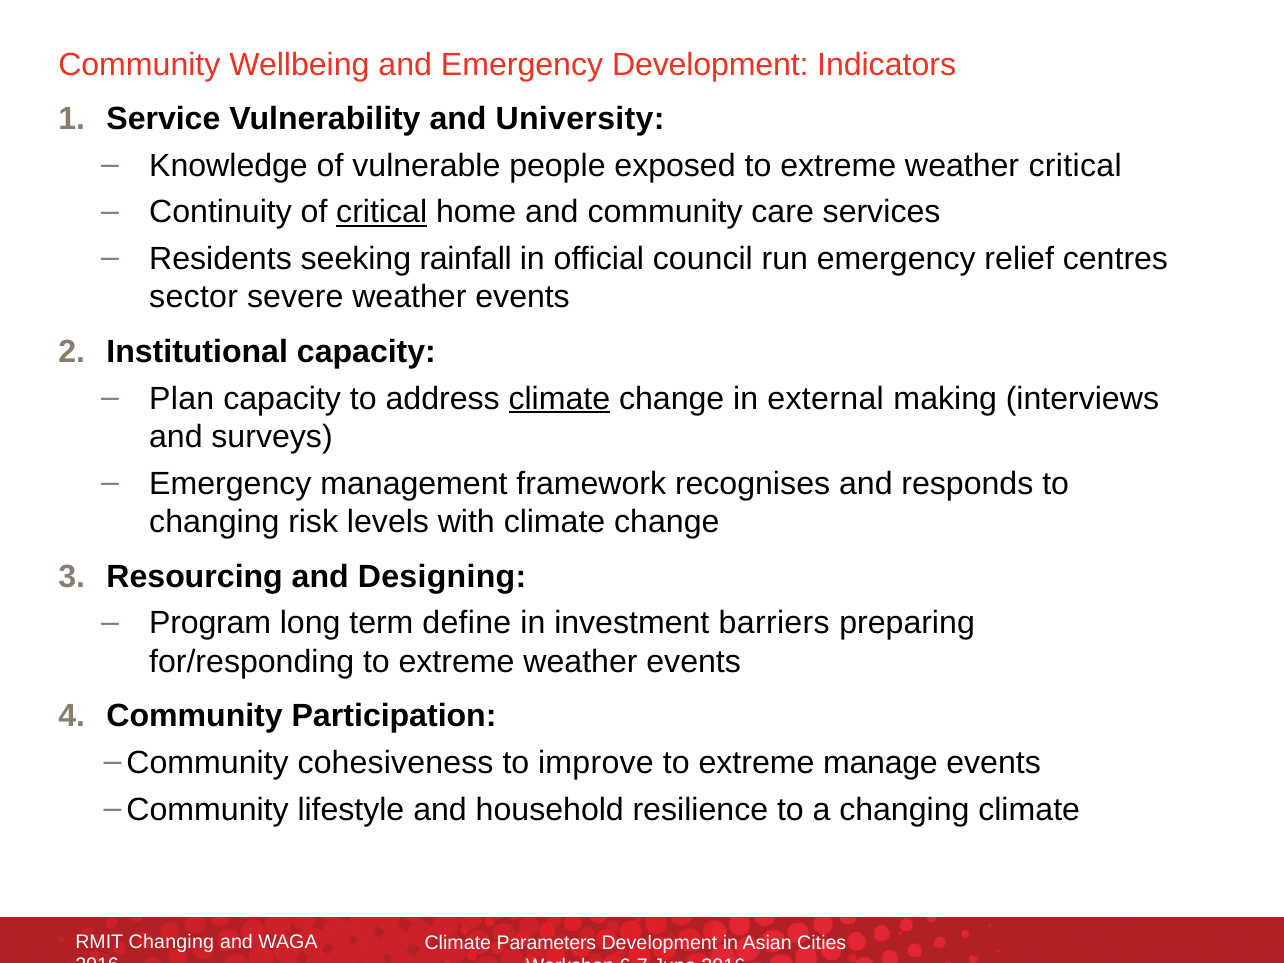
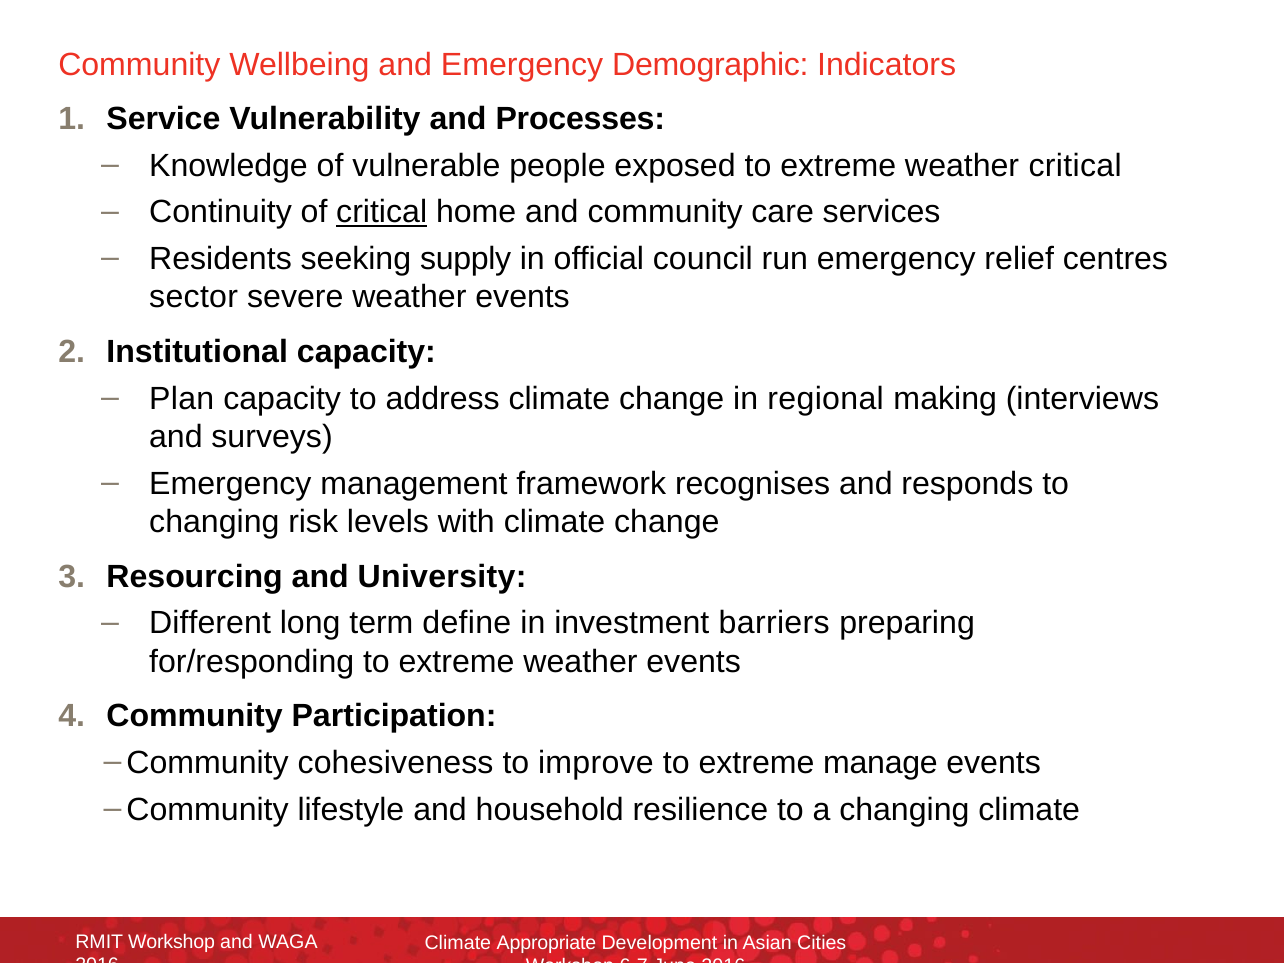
Emergency Development: Development -> Demographic
University: University -> Processes
rainfall: rainfall -> supply
climate at (559, 398) underline: present -> none
external: external -> regional
Designing: Designing -> University
Program: Program -> Different
RMIT Changing: Changing -> Workshop
Parameters: Parameters -> Appropriate
